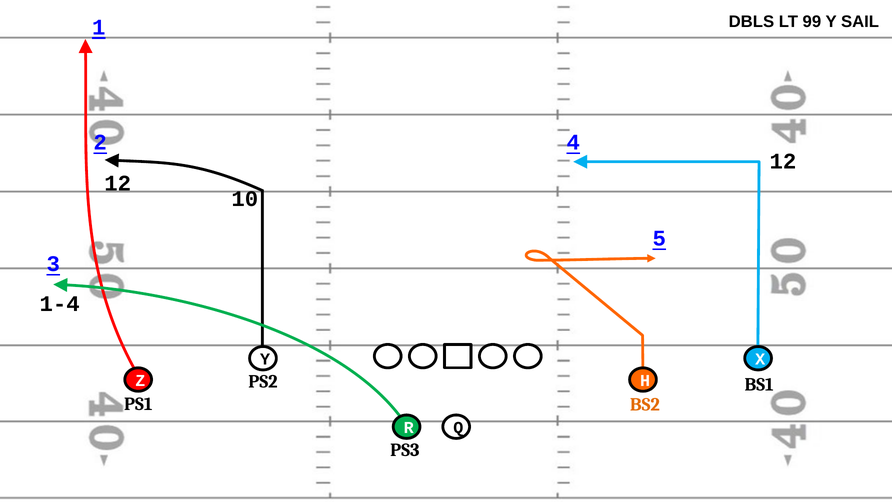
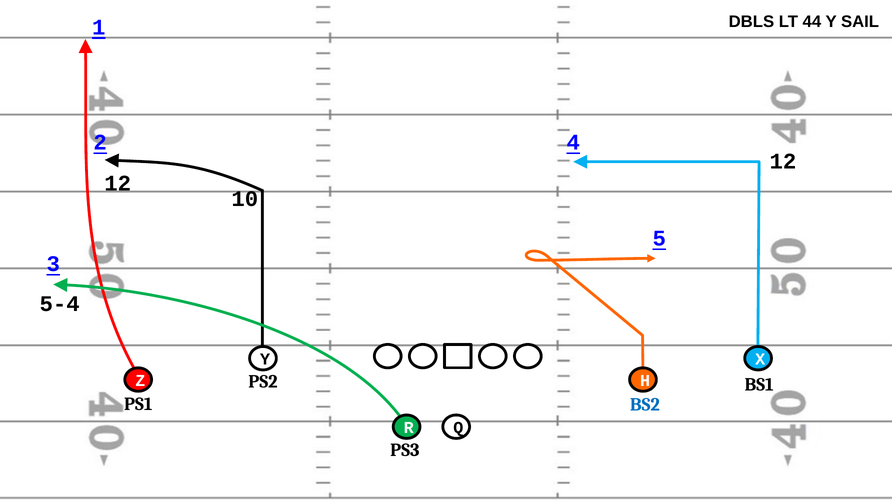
99: 99 -> 44
1-4: 1-4 -> 5-4
BS2 colour: orange -> blue
